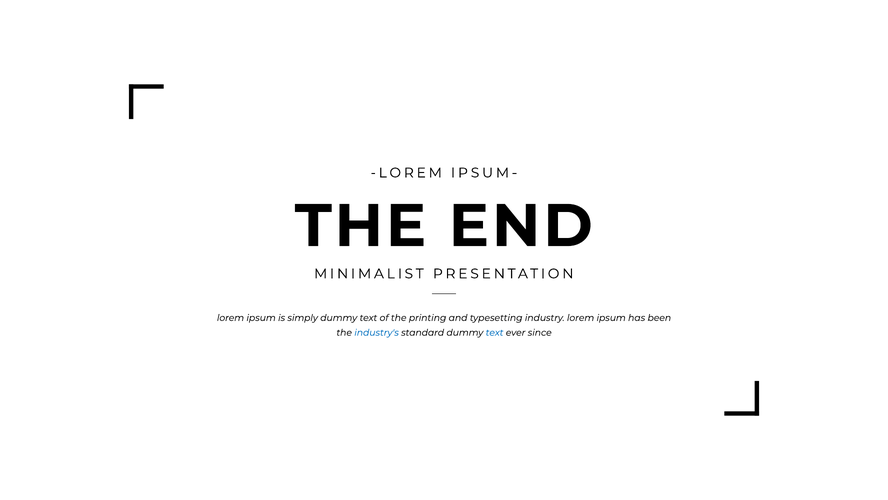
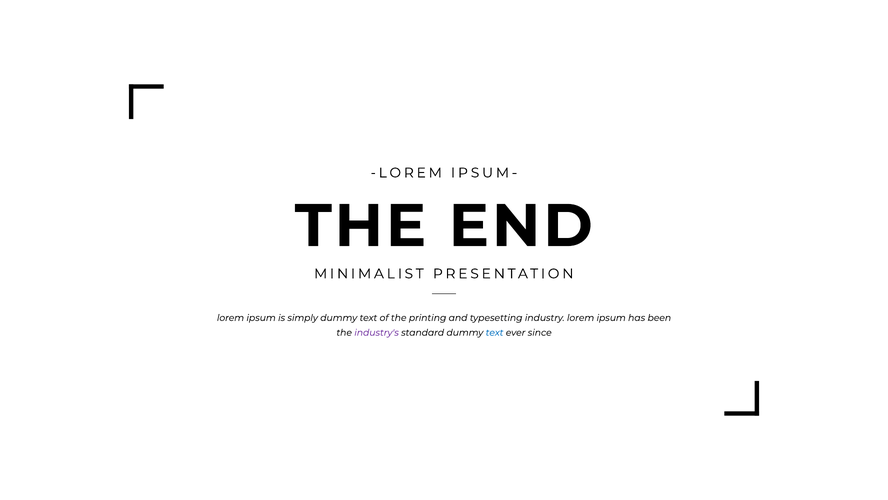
industry's colour: blue -> purple
